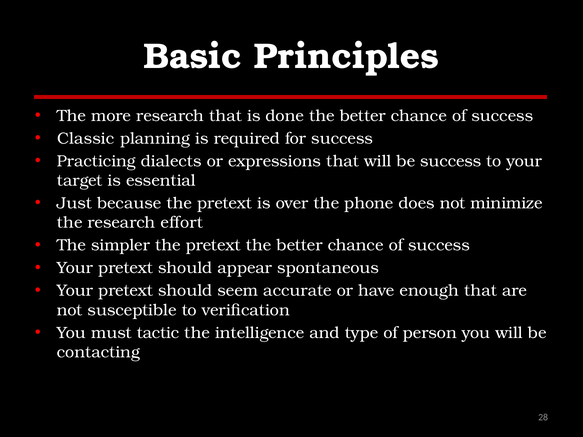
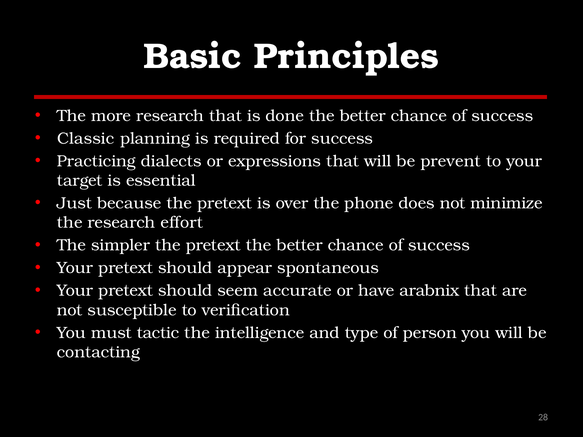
be success: success -> prevent
enough: enough -> arabnix
